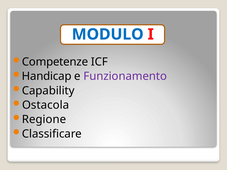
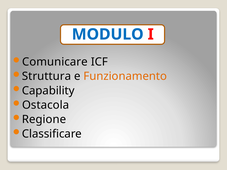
Competenze: Competenze -> Comunicare
Handicap: Handicap -> Struttura
Funzionamento colour: purple -> orange
